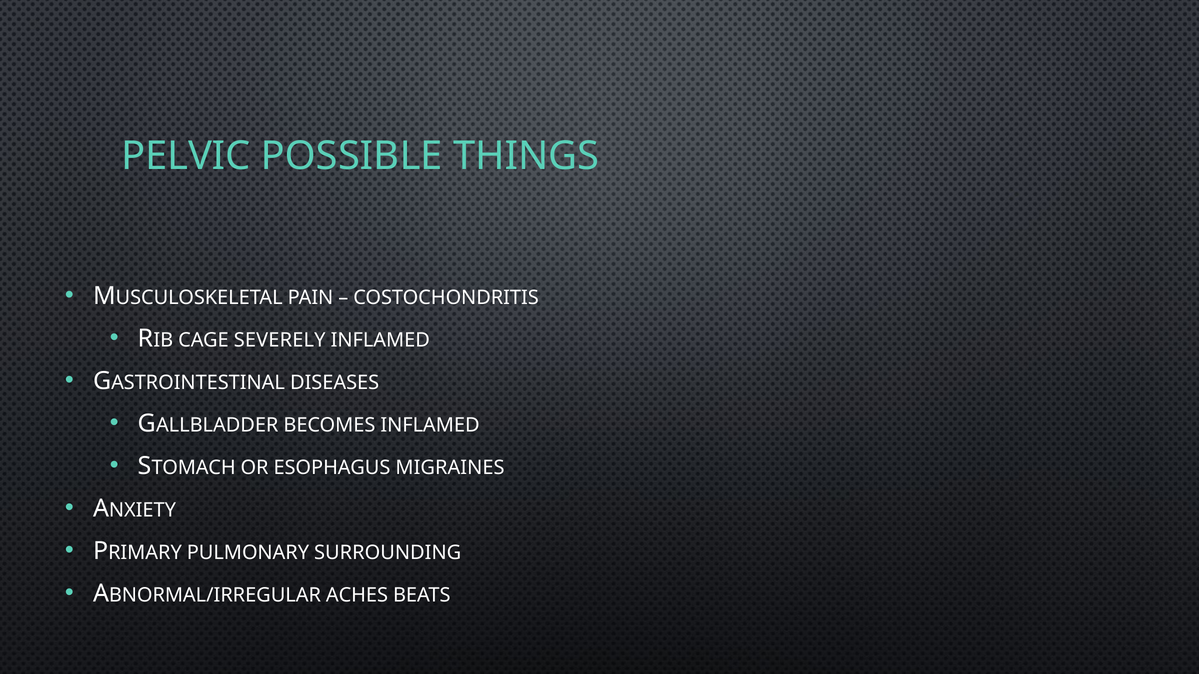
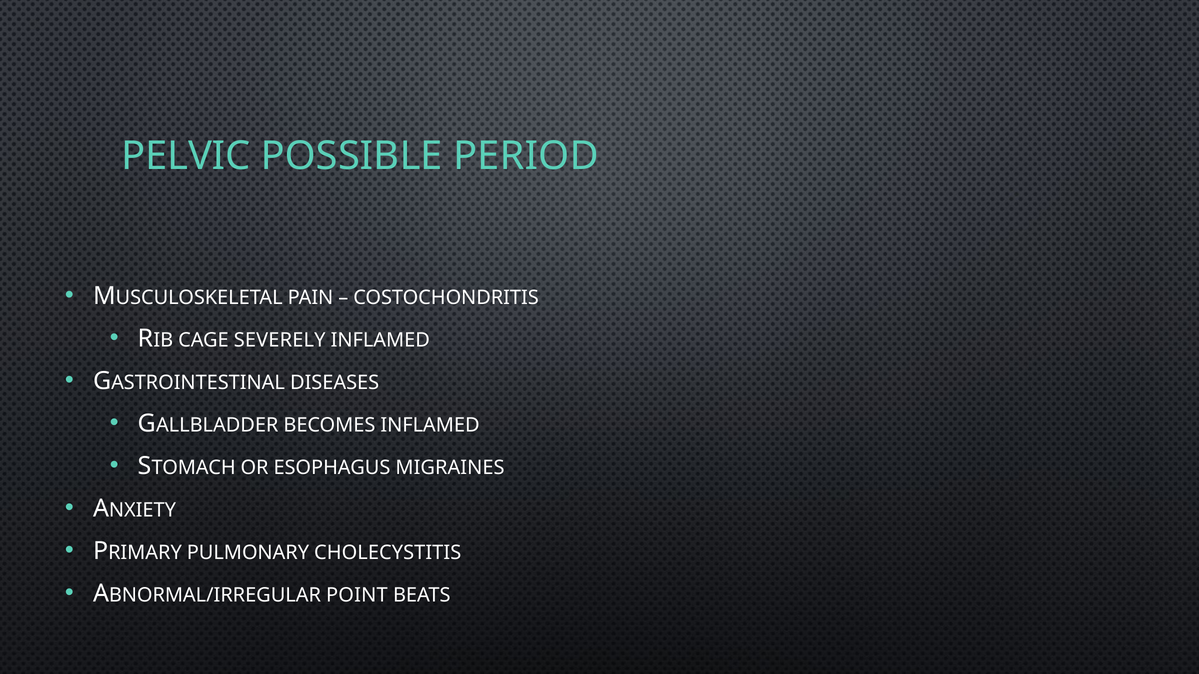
THINGS: THINGS -> PERIOD
SURROUNDING: SURROUNDING -> CHOLECYSTITIS
ACHES: ACHES -> POINT
